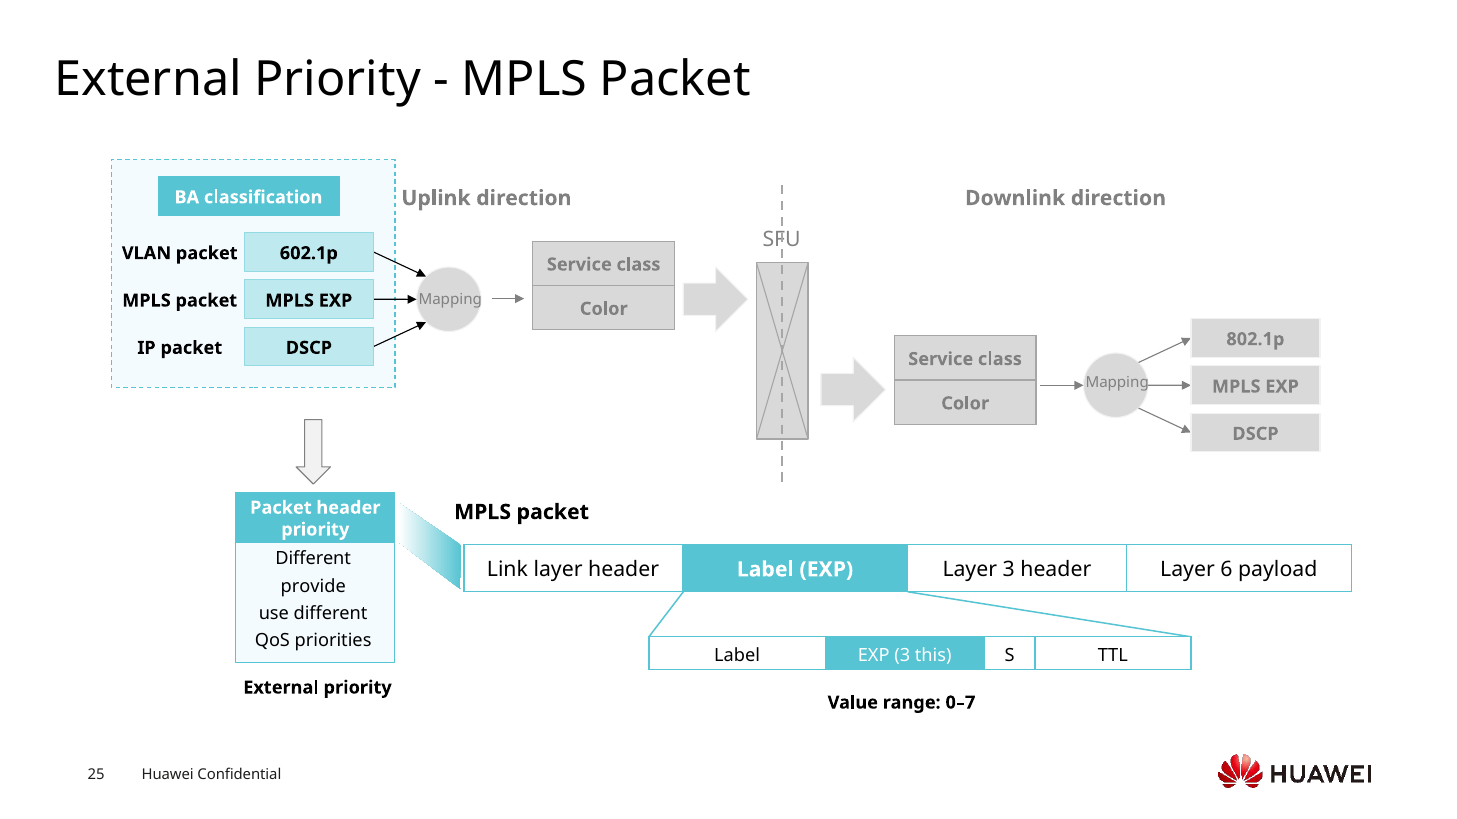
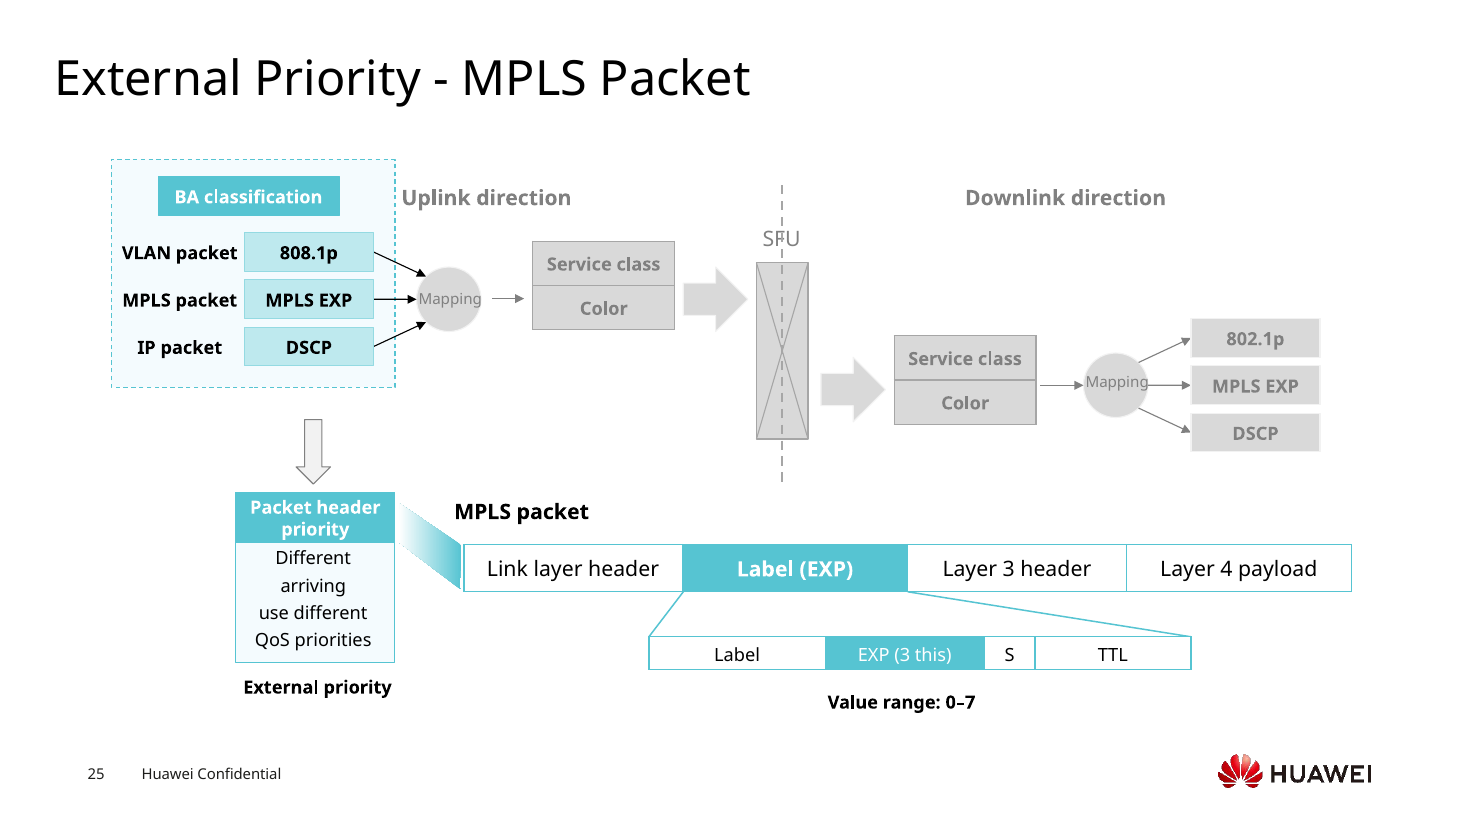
602.1p: 602.1p -> 808.1p
6: 6 -> 4
provide: provide -> arriving
